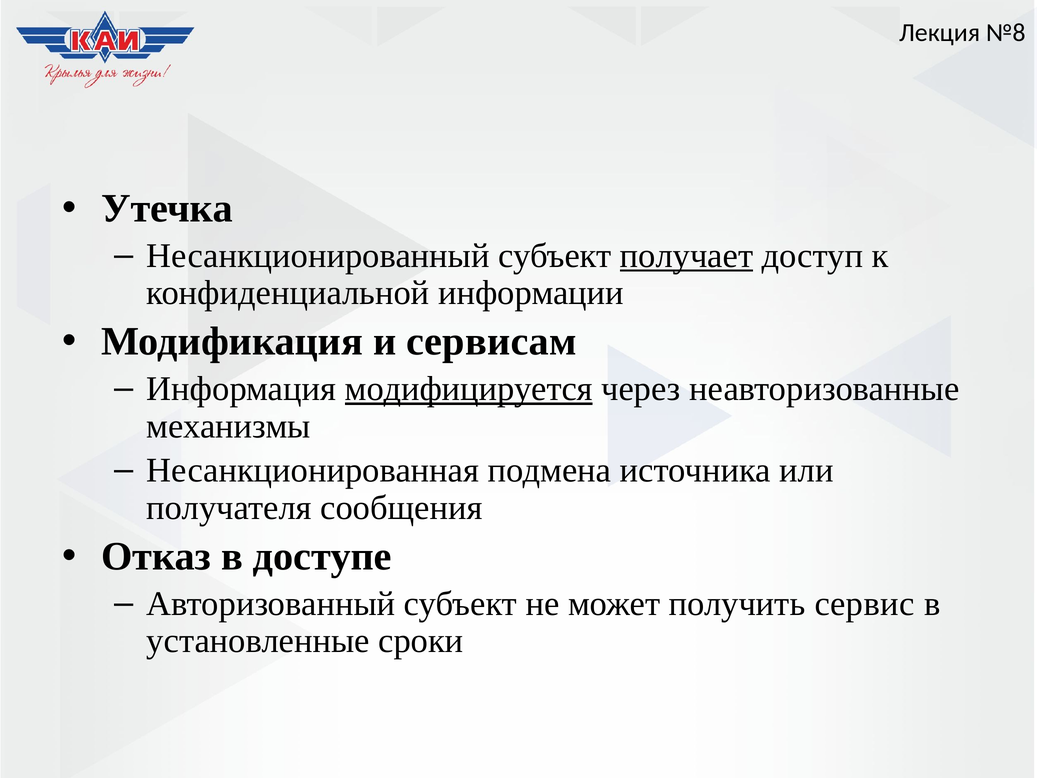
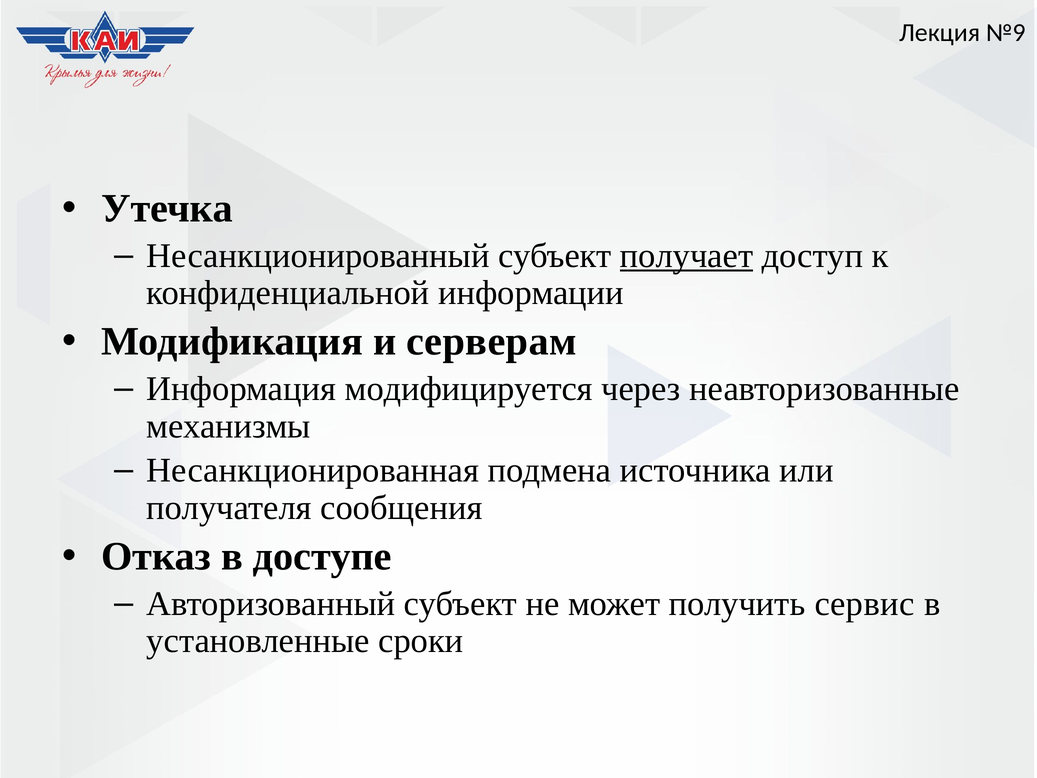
№8: №8 -> №9
сервисам: сервисам -> серверам
модифицируется underline: present -> none
